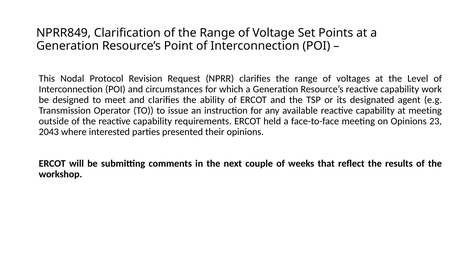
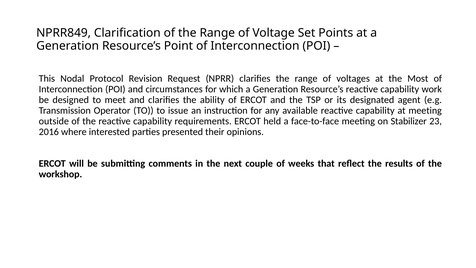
Level: Level -> Most
on Opinions: Opinions -> Stabilizer
2043: 2043 -> 2016
